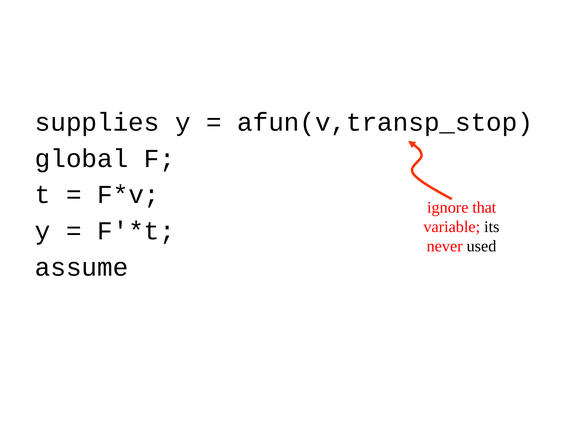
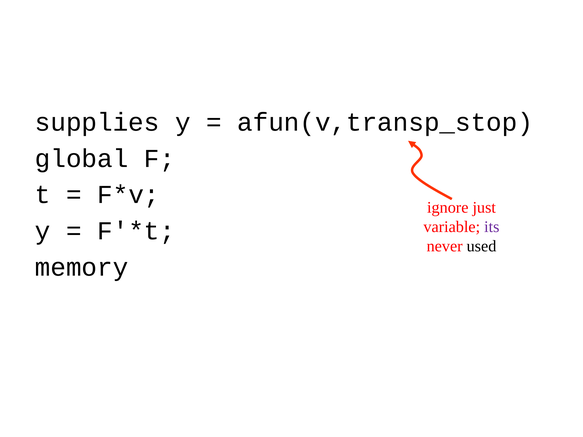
that: that -> just
its colour: black -> purple
assume: assume -> memory
